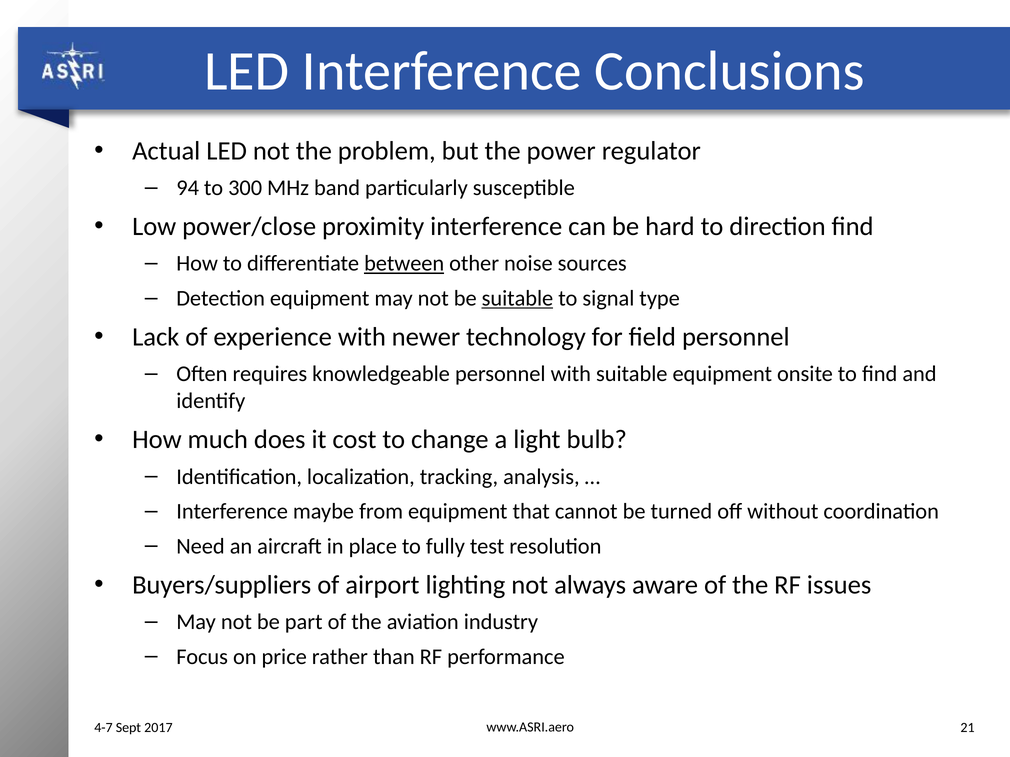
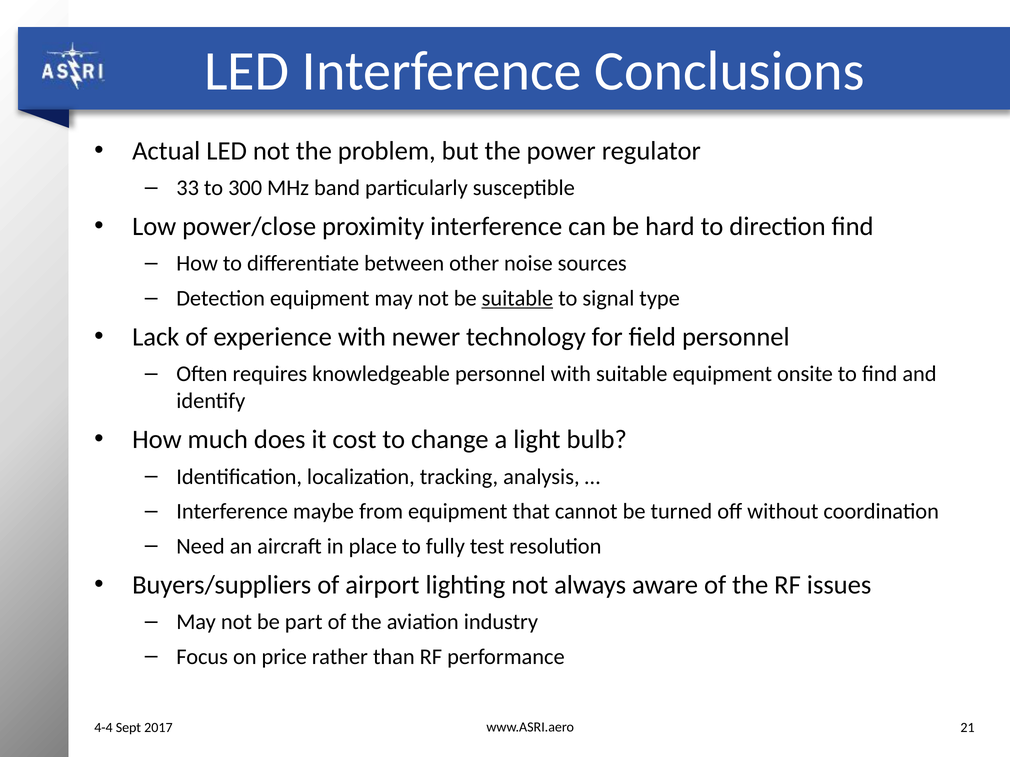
94: 94 -> 33
between underline: present -> none
4-7: 4-7 -> 4-4
